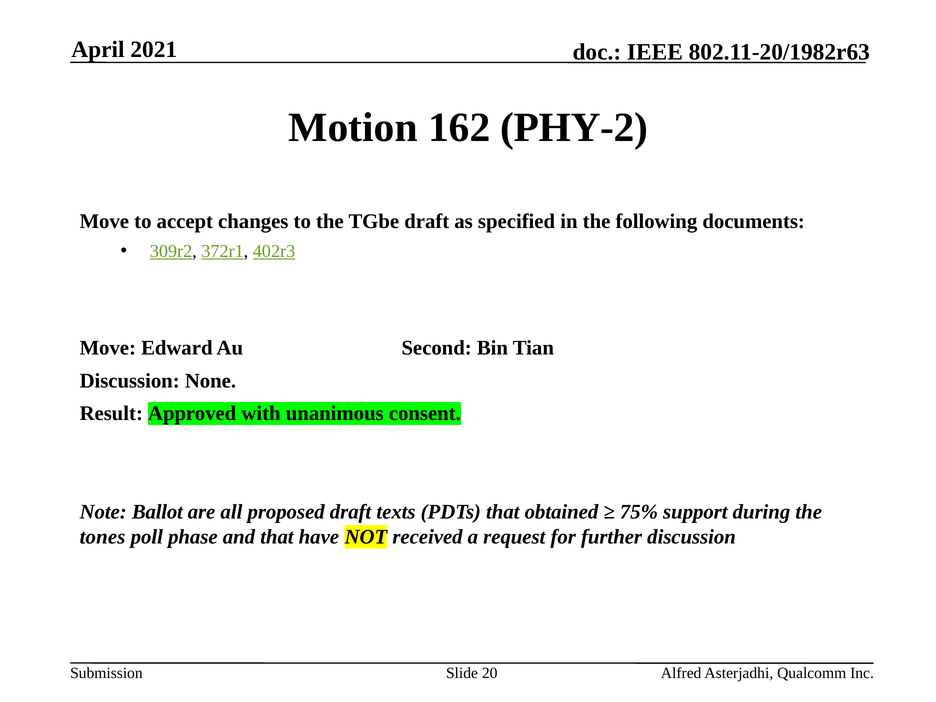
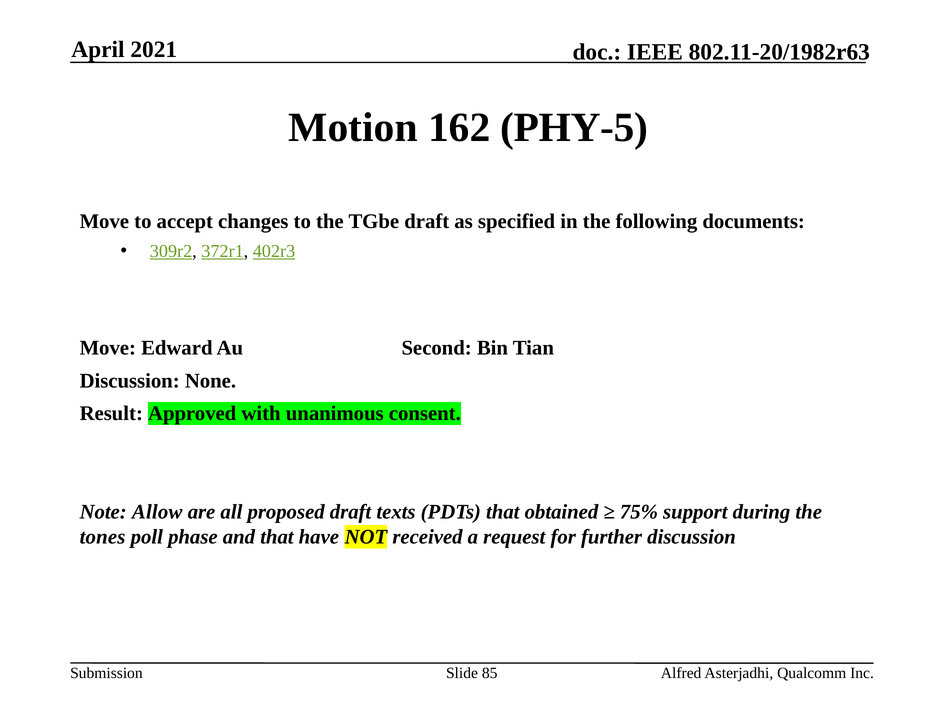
PHY-2: PHY-2 -> PHY-5
Ballot: Ballot -> Allow
20: 20 -> 85
